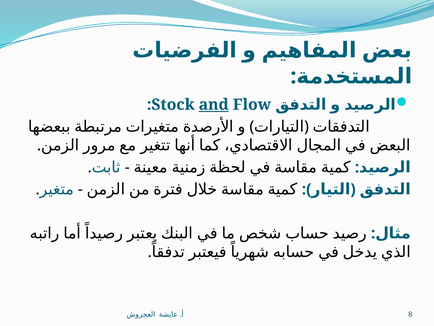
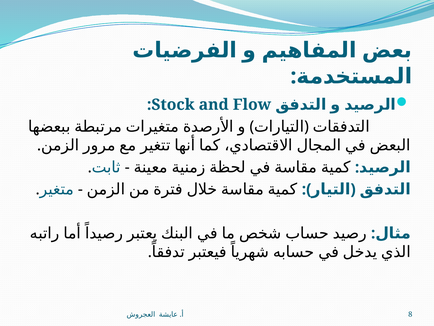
and underline: present -> none
